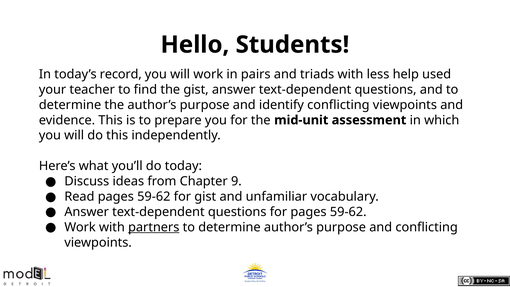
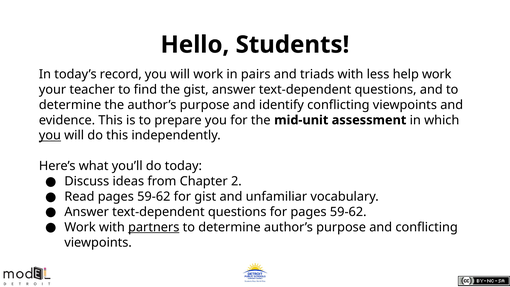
help used: used -> work
you at (50, 135) underline: none -> present
9: 9 -> 2
